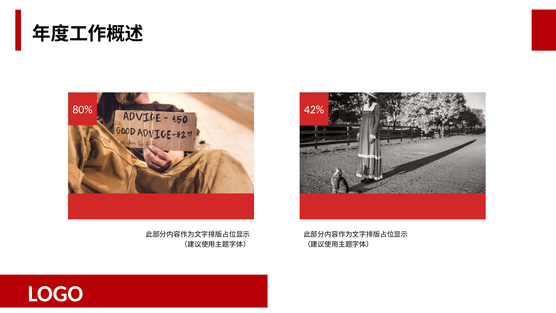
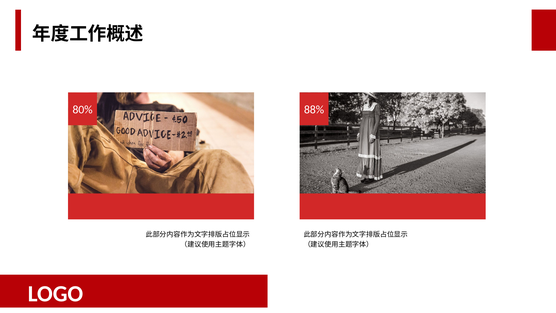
42%: 42% -> 88%
